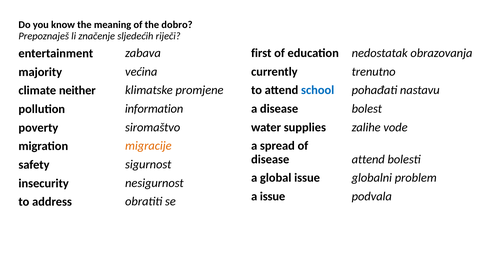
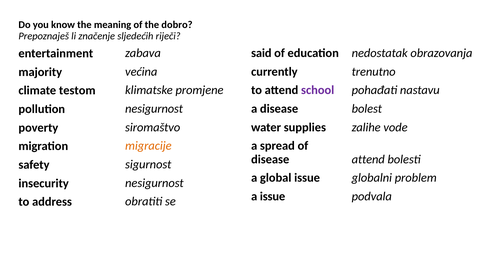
first: first -> said
school colour: blue -> purple
neither: neither -> testom
information at (154, 109): information -> nesigurnost
